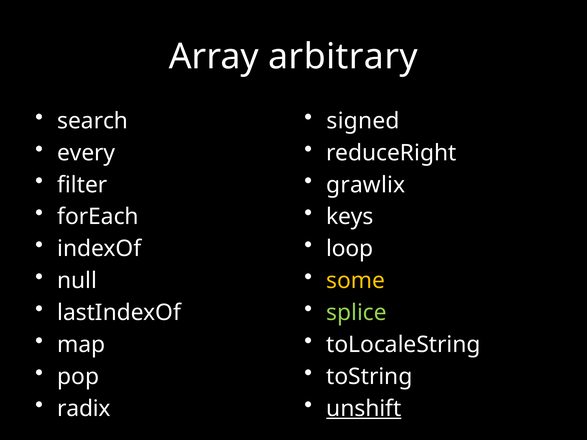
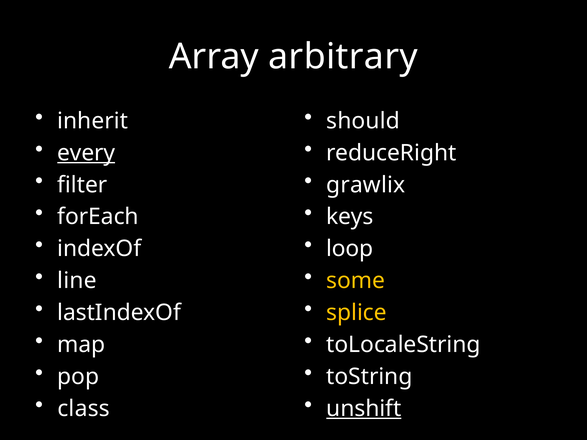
search: search -> inherit
signed: signed -> should
every underline: none -> present
null: null -> line
splice colour: light green -> yellow
radix: radix -> class
